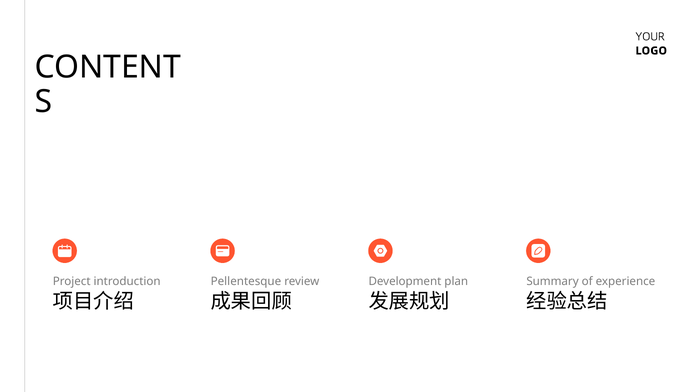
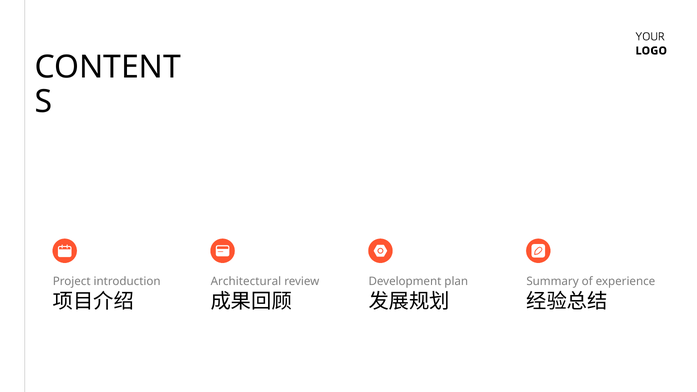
Pellentesque: Pellentesque -> Architectural
